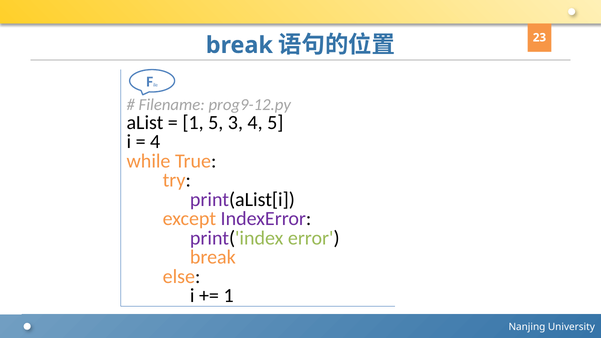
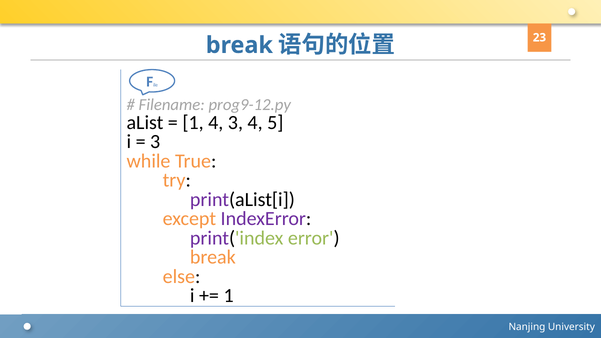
1 5: 5 -> 4
4 at (155, 142): 4 -> 3
